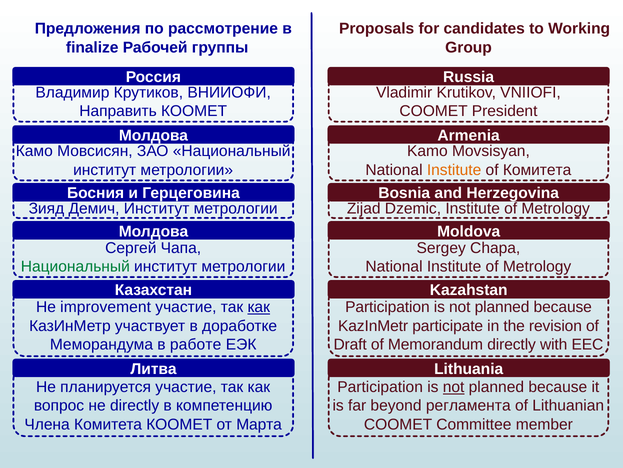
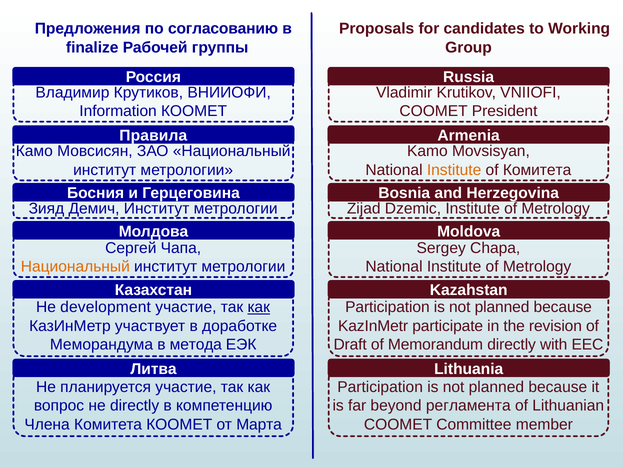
рассмотрение: рассмотрение -> согласованию
Направить: Направить -> Information
Молдова at (153, 135): Молдова -> Правила
Национальный at (75, 266) colour: green -> orange
improvement: improvement -> development
работе: работе -> метода
not at (454, 386) underline: present -> none
